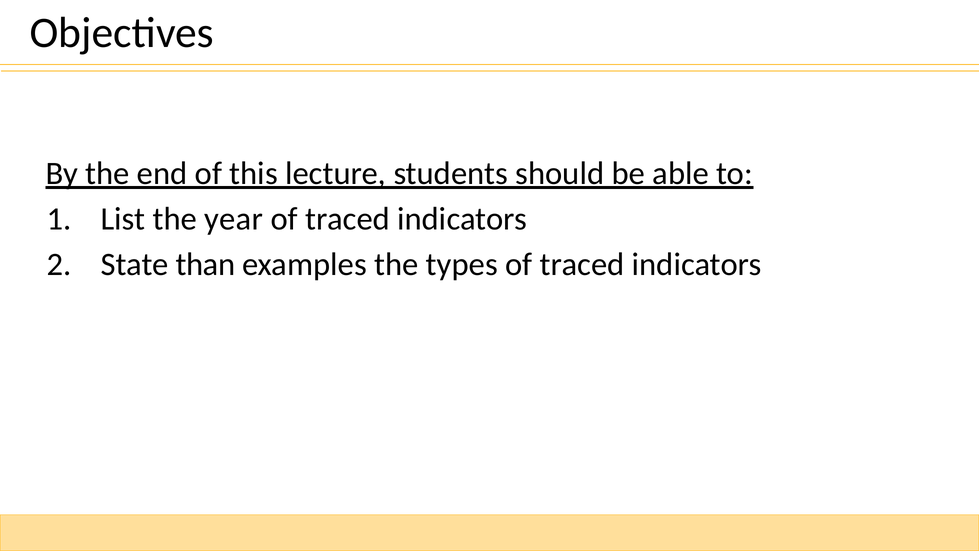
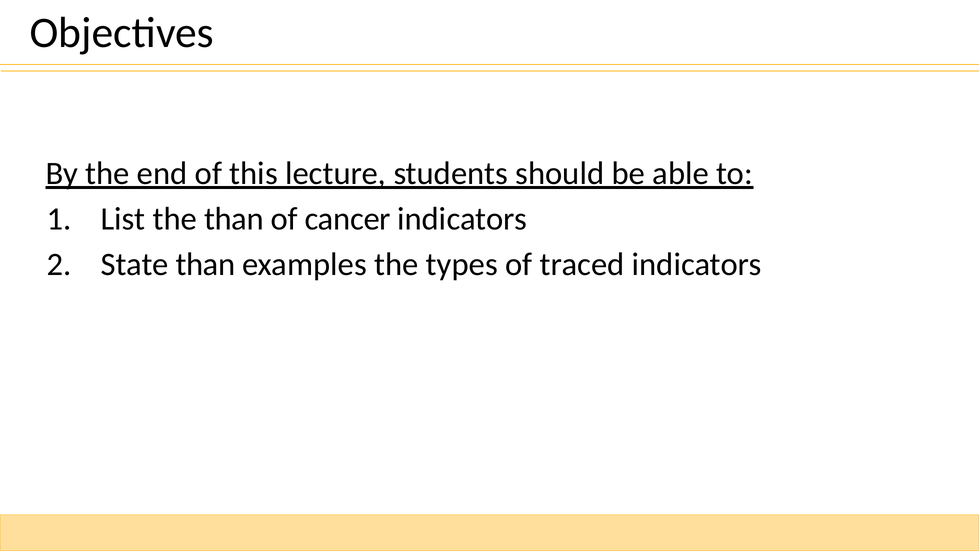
the year: year -> than
traced at (348, 219): traced -> cancer
